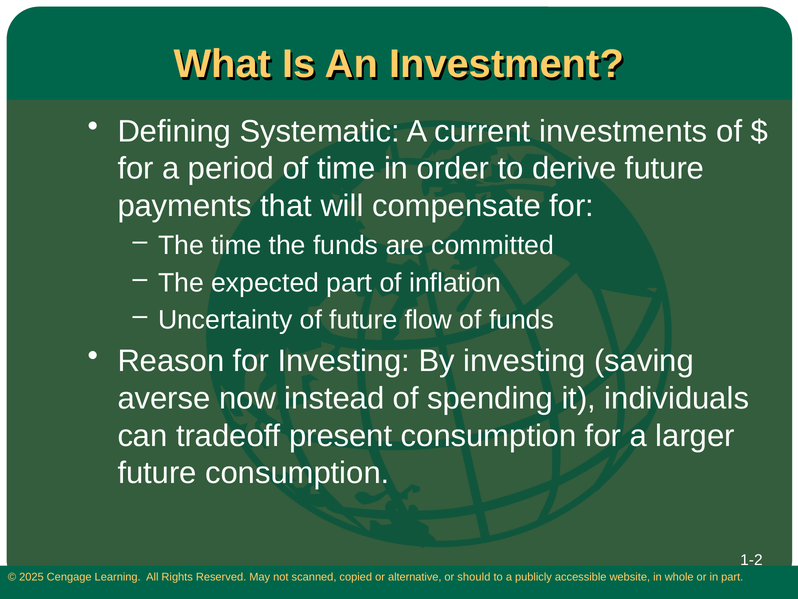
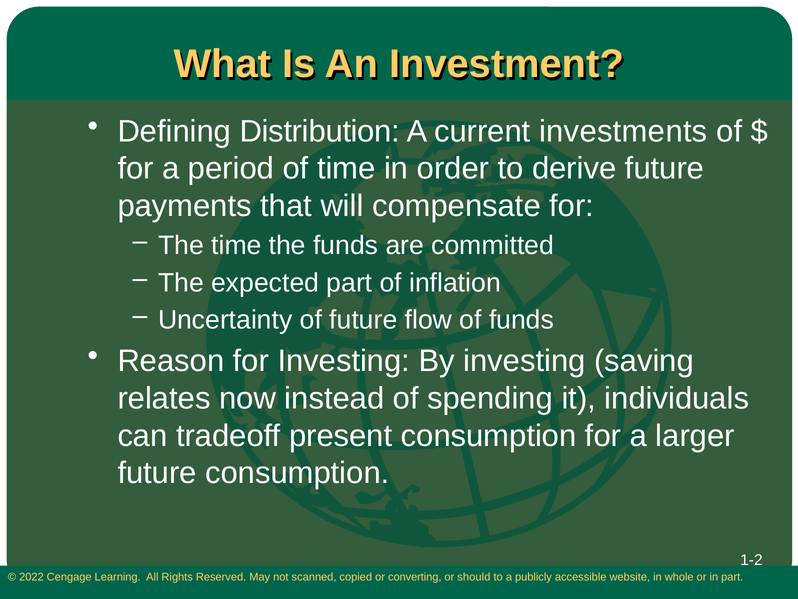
Systematic: Systematic -> Distribution
averse: averse -> relates
2025: 2025 -> 2022
alternative: alternative -> converting
